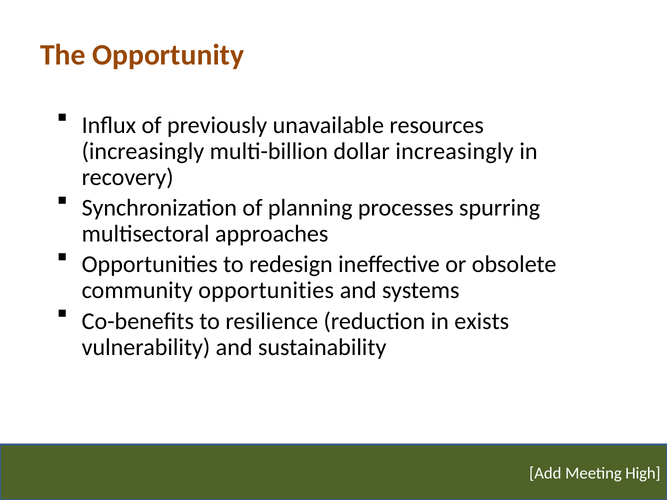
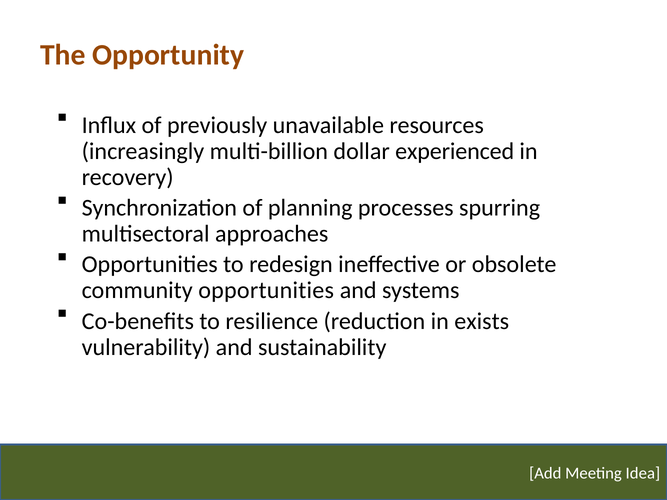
dollar increasingly: increasingly -> experienced
High: High -> Idea
